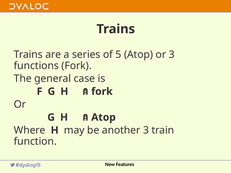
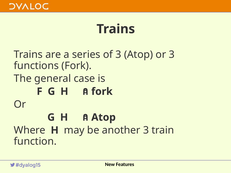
of 5: 5 -> 3
